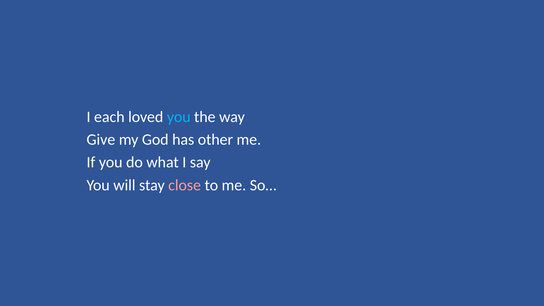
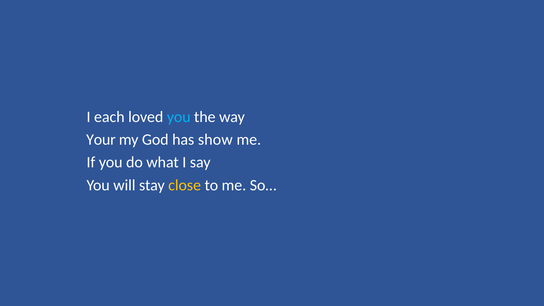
Give: Give -> Your
other: other -> show
close colour: pink -> yellow
